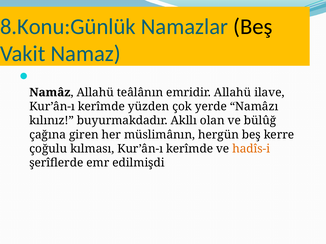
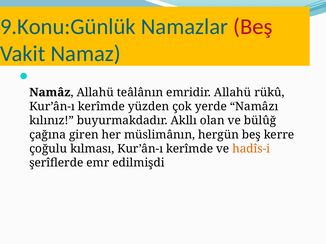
8.Konu:Günlük: 8.Konu:Günlük -> 9.Konu:Günlük
Beş at (253, 27) colour: black -> red
ilave: ilave -> rükû
